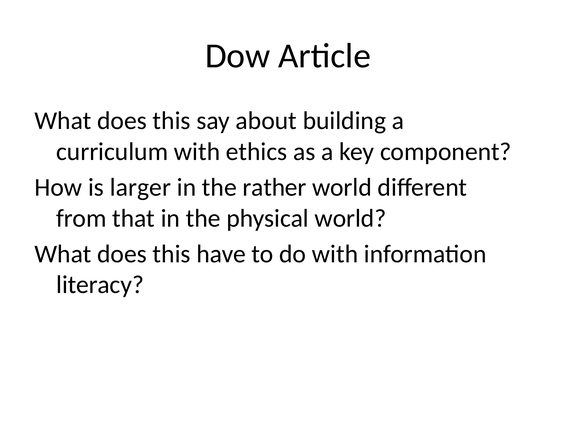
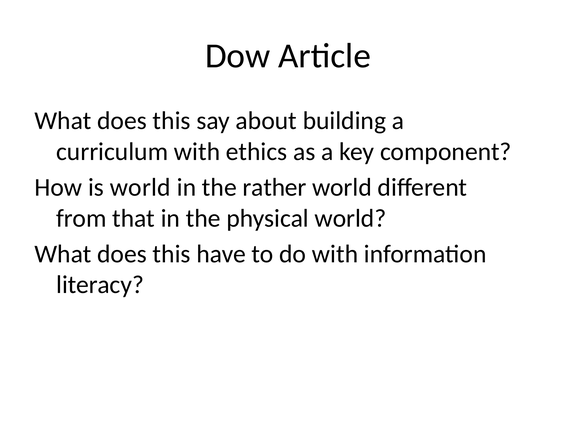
is larger: larger -> world
